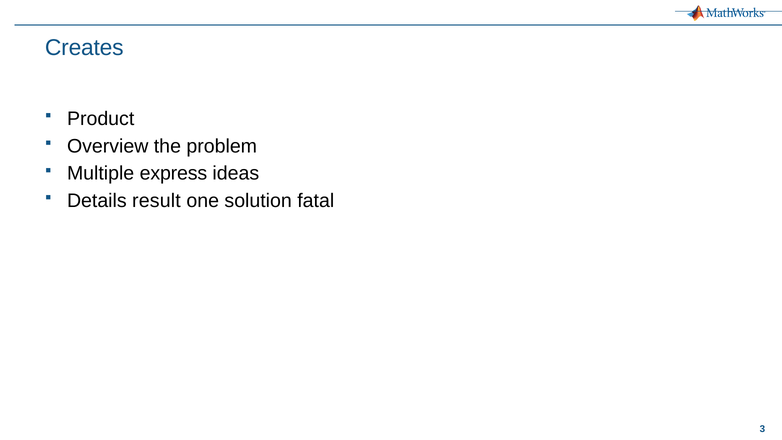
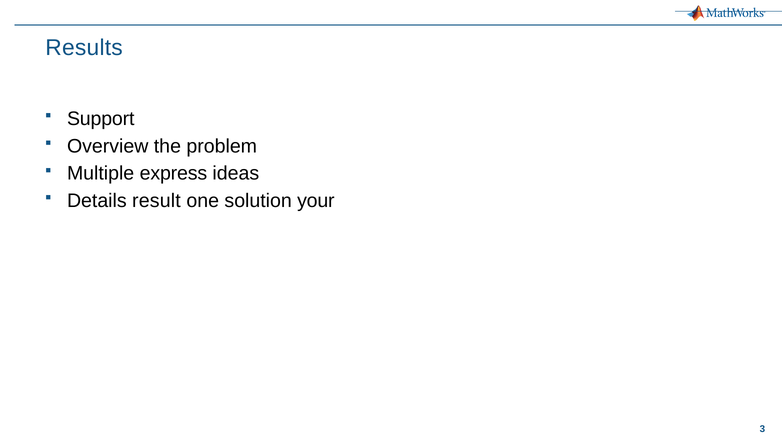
Creates: Creates -> Results
Product: Product -> Support
fatal: fatal -> your
